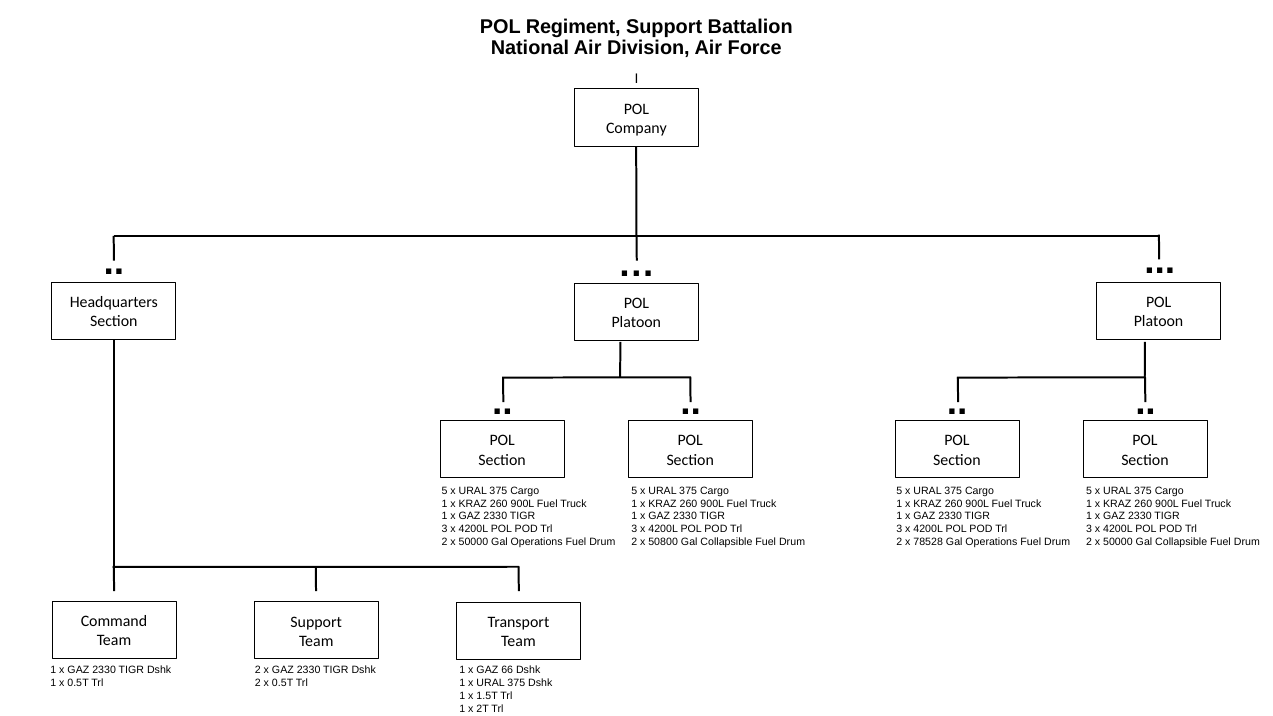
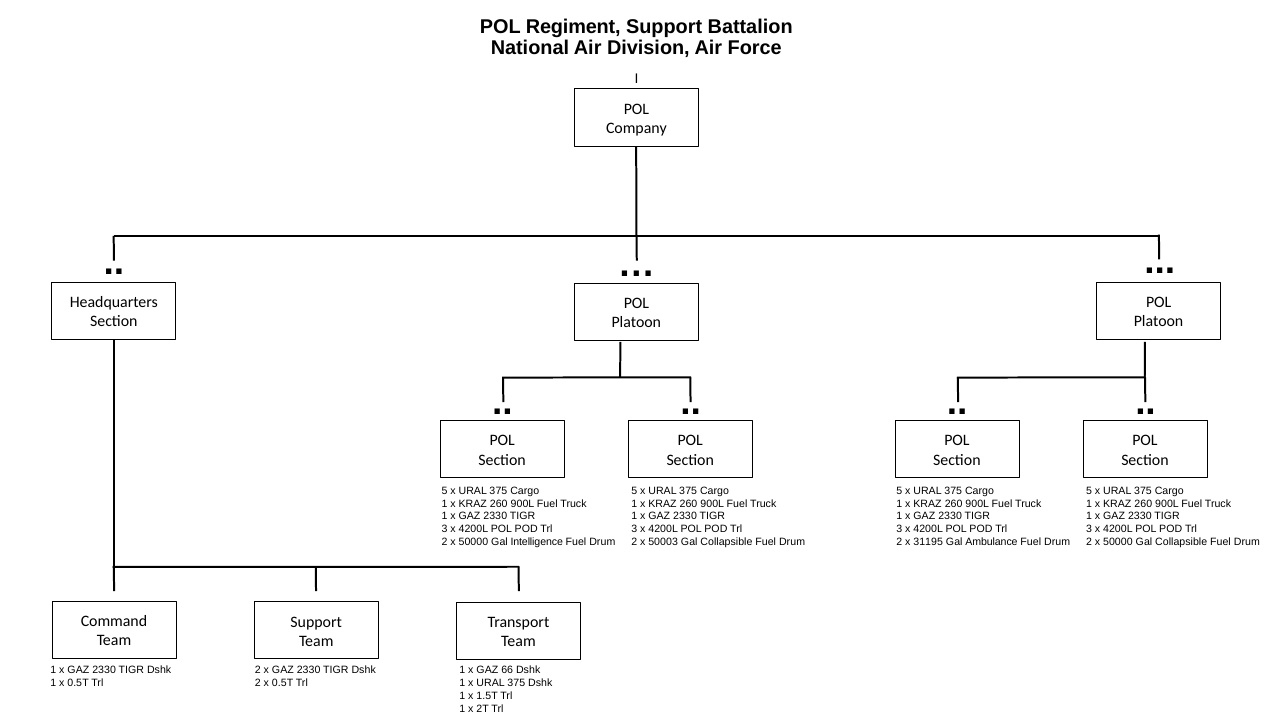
50000 Gal Operations: Operations -> Intelligence
50800: 50800 -> 50003
78528: 78528 -> 31195
Operations at (991, 542): Operations -> Ambulance
